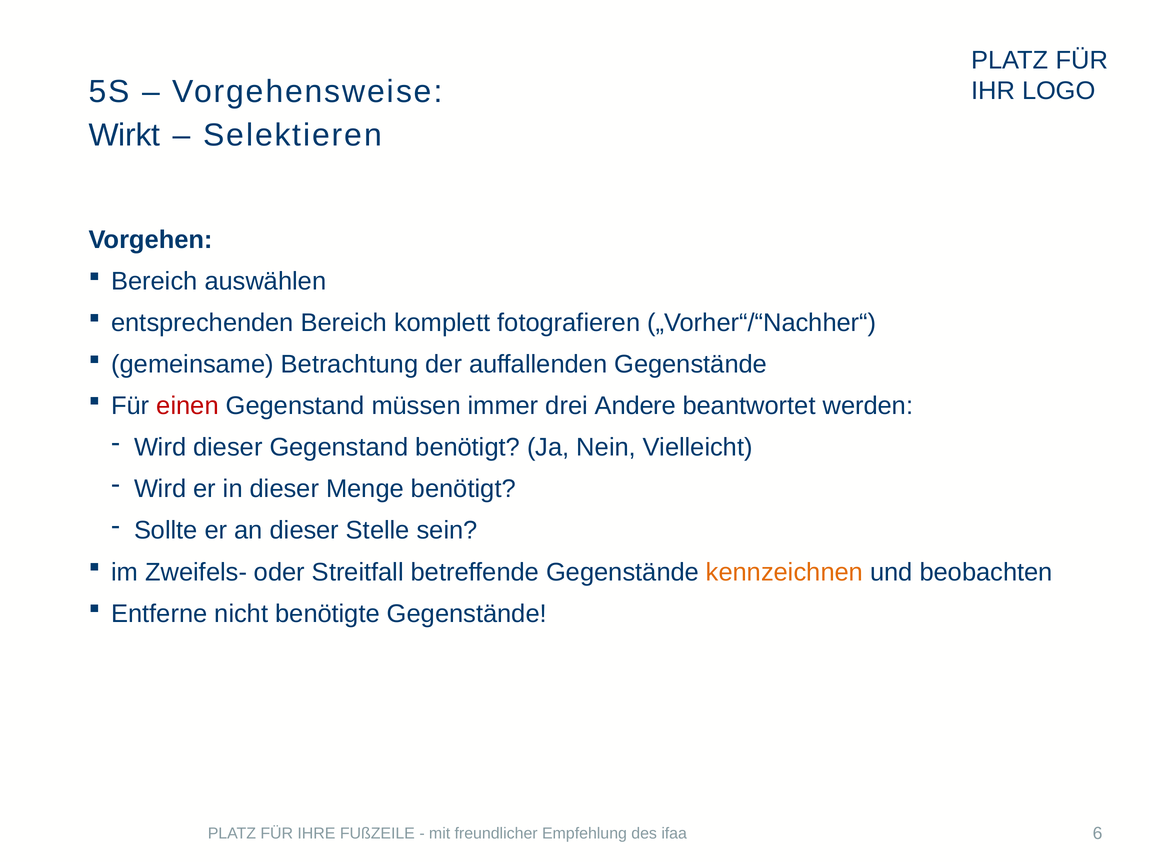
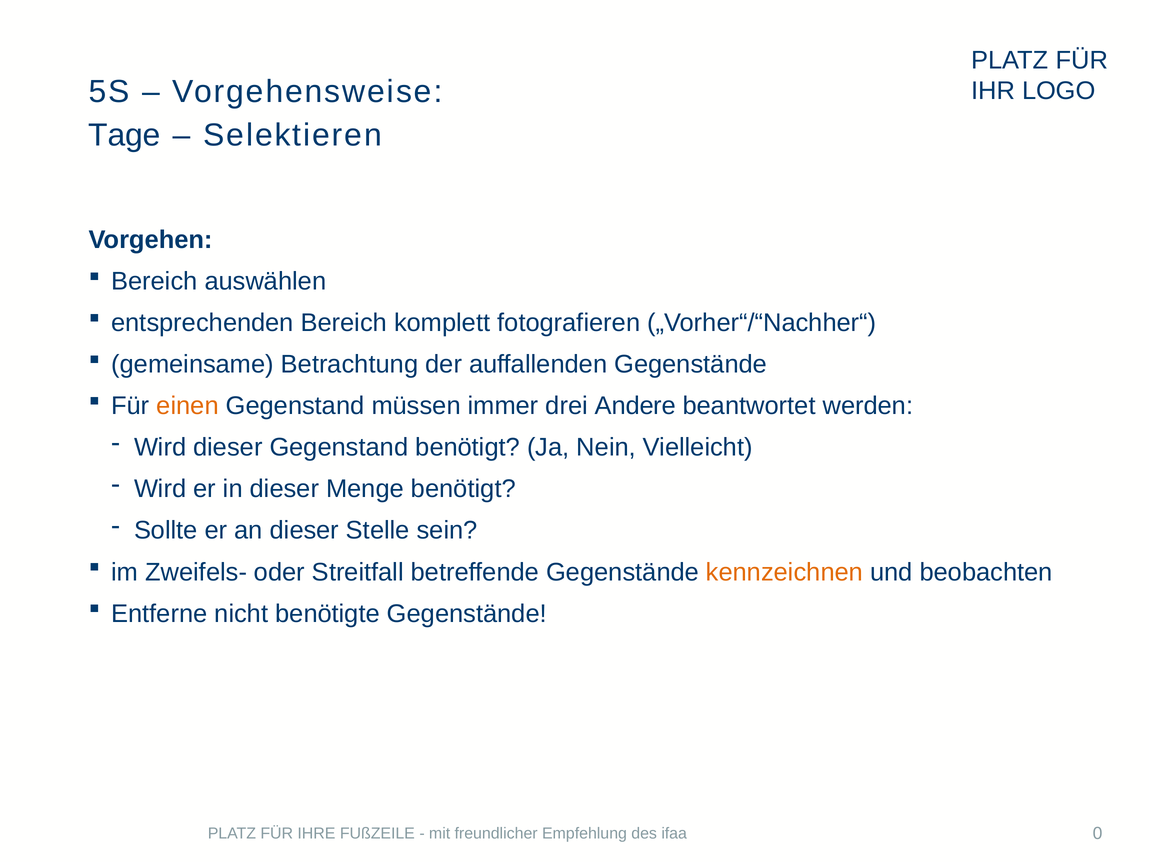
Wirkt: Wirkt -> Tage
einen colour: red -> orange
6: 6 -> 0
